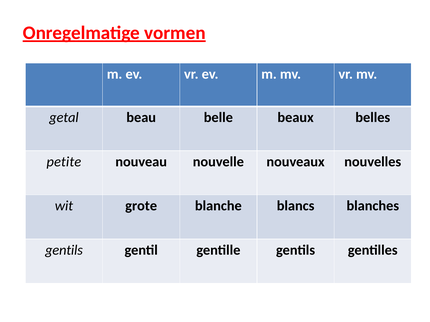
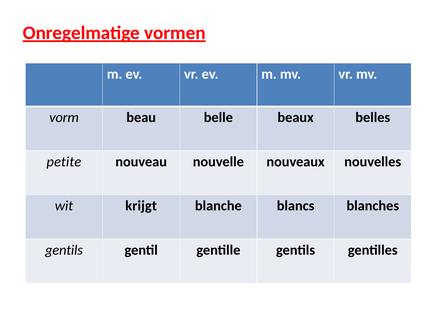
getal: getal -> vorm
grote: grote -> krijgt
